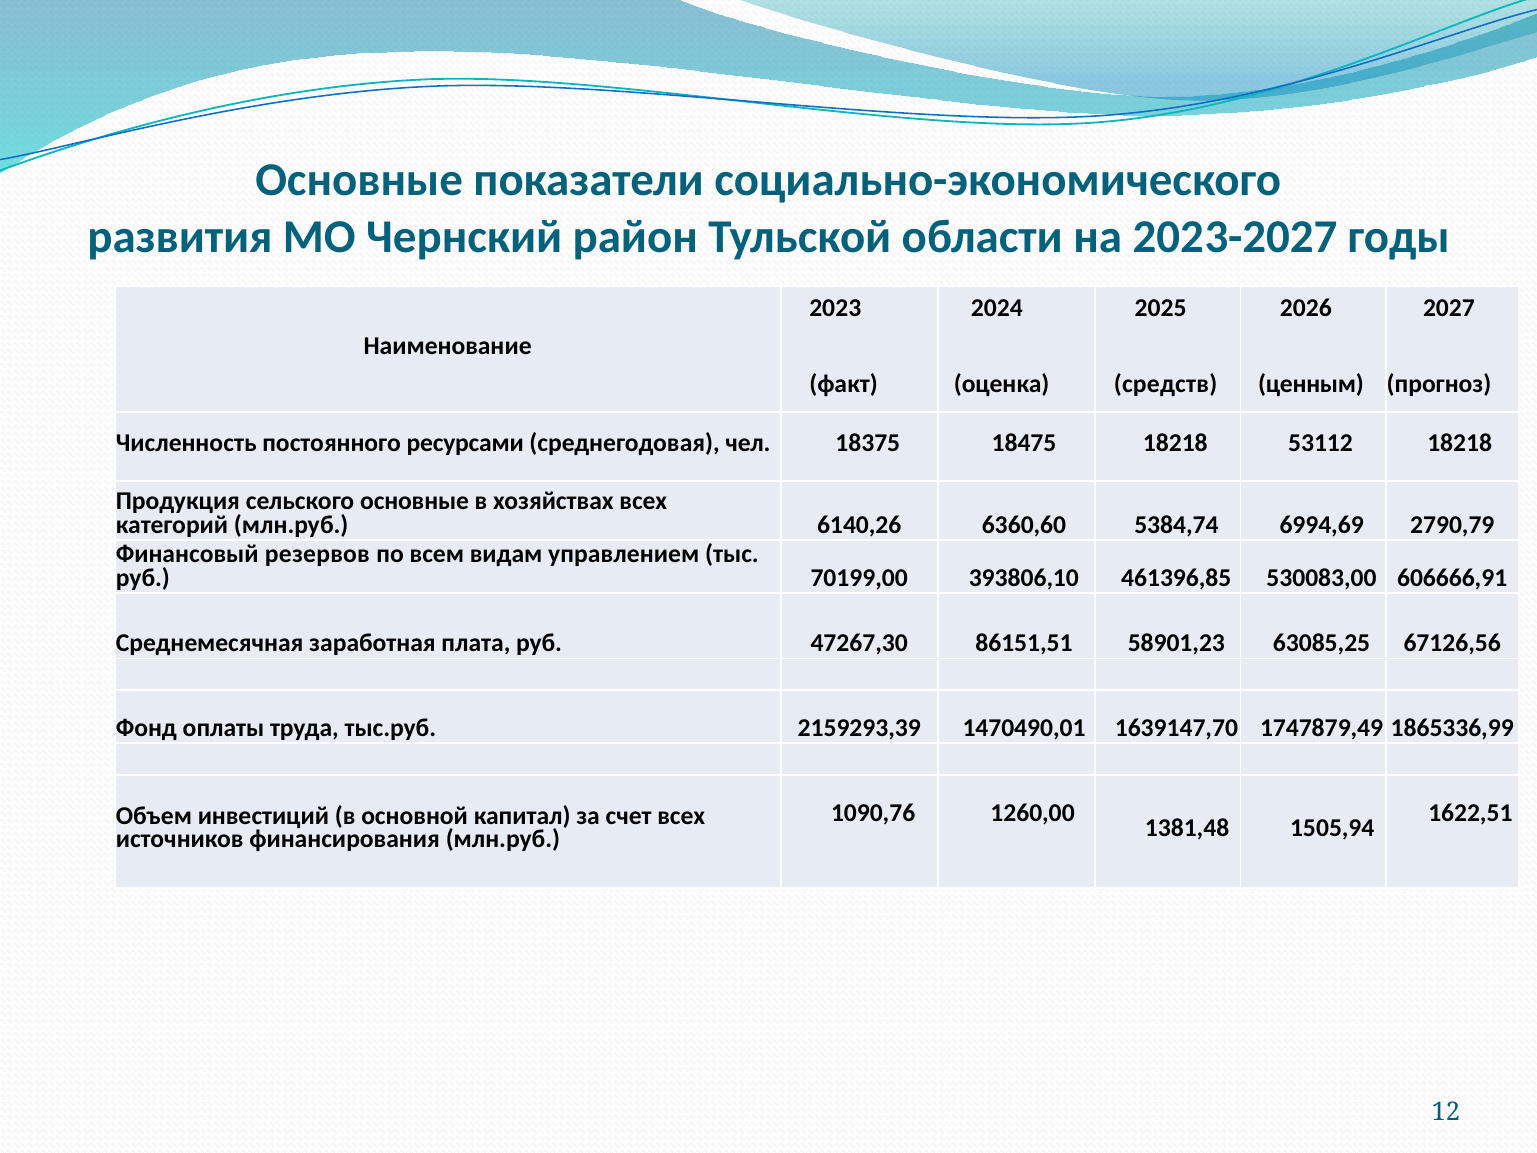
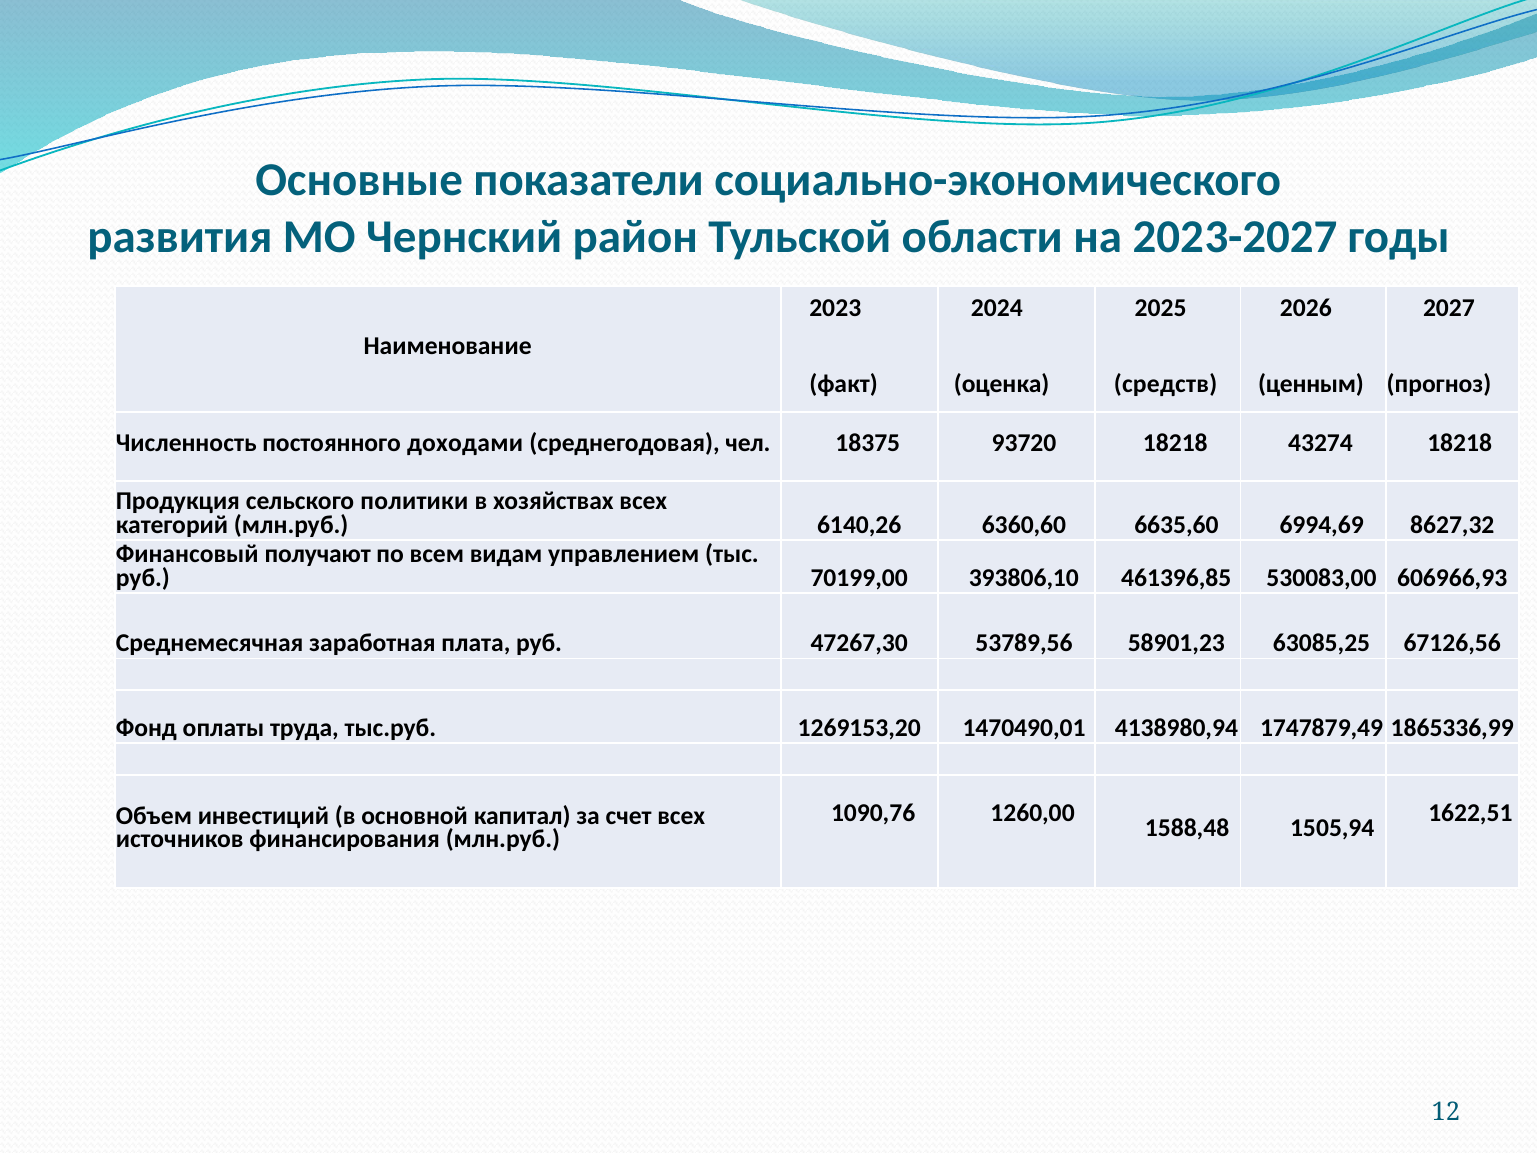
ресурсами: ресурсами -> доходами
18475: 18475 -> 93720
53112: 53112 -> 43274
сельского основные: основные -> политики
5384,74: 5384,74 -> 6635,60
2790,79: 2790,79 -> 8627,32
резервов: резервов -> получают
606666,91: 606666,91 -> 606966,93
86151,51: 86151,51 -> 53789,56
2159293,39: 2159293,39 -> 1269153,20
1639147,70: 1639147,70 -> 4138980,94
1381,48: 1381,48 -> 1588,48
